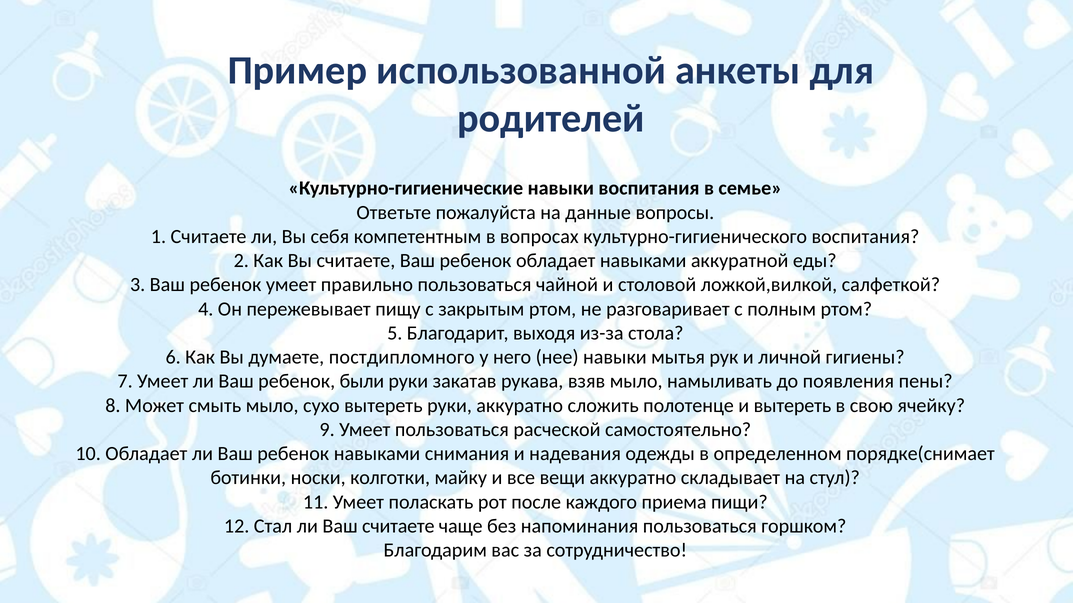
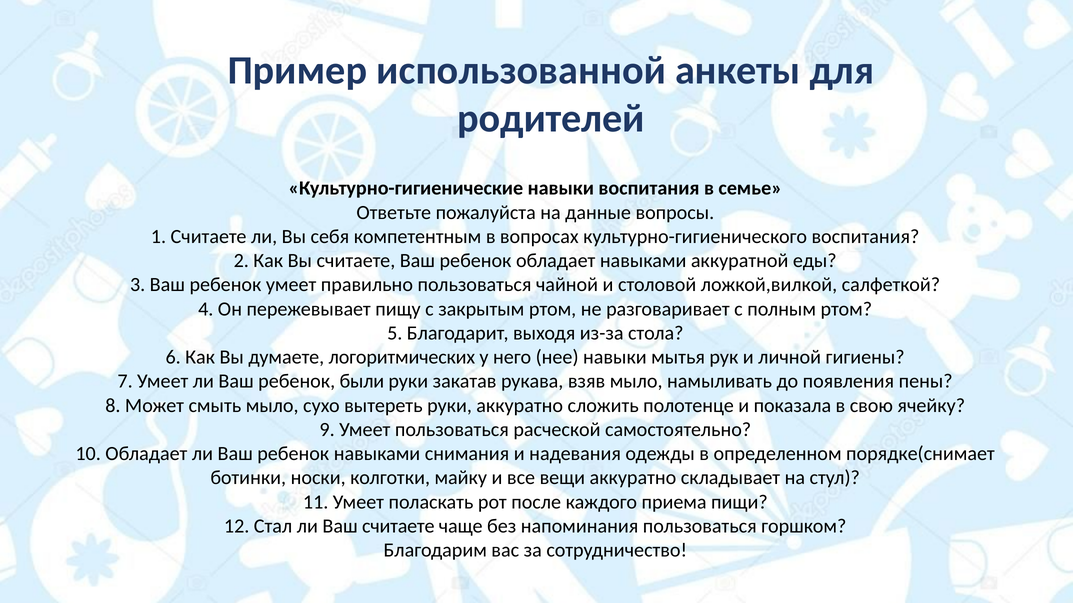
постдипломного: постдипломного -> логоритмических
и вытереть: вытереть -> показала
